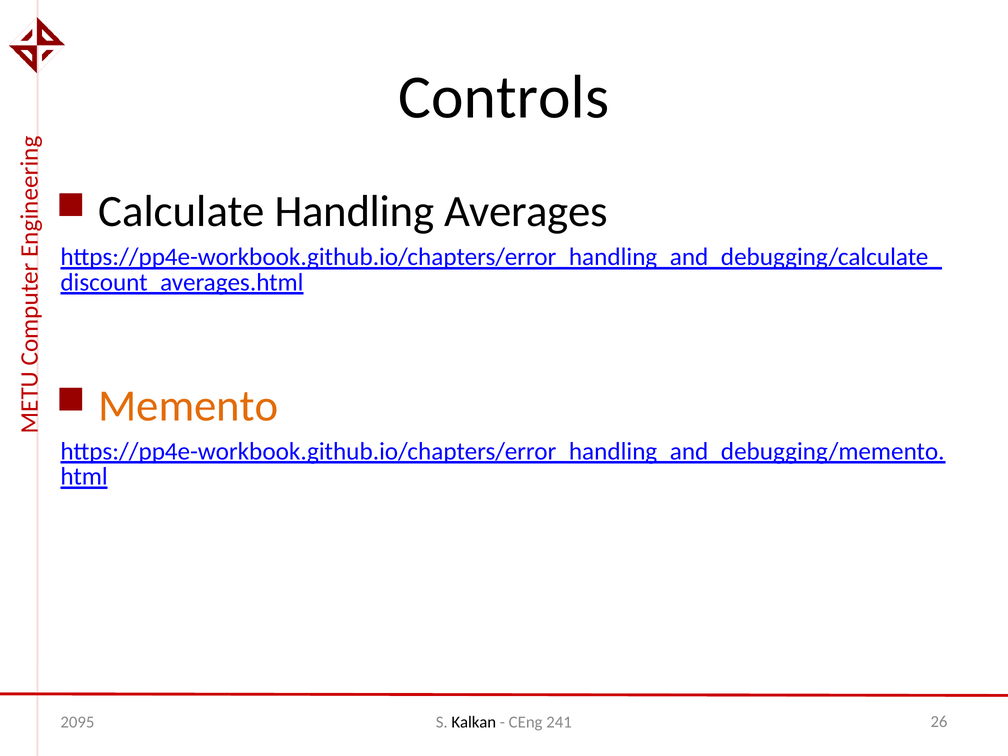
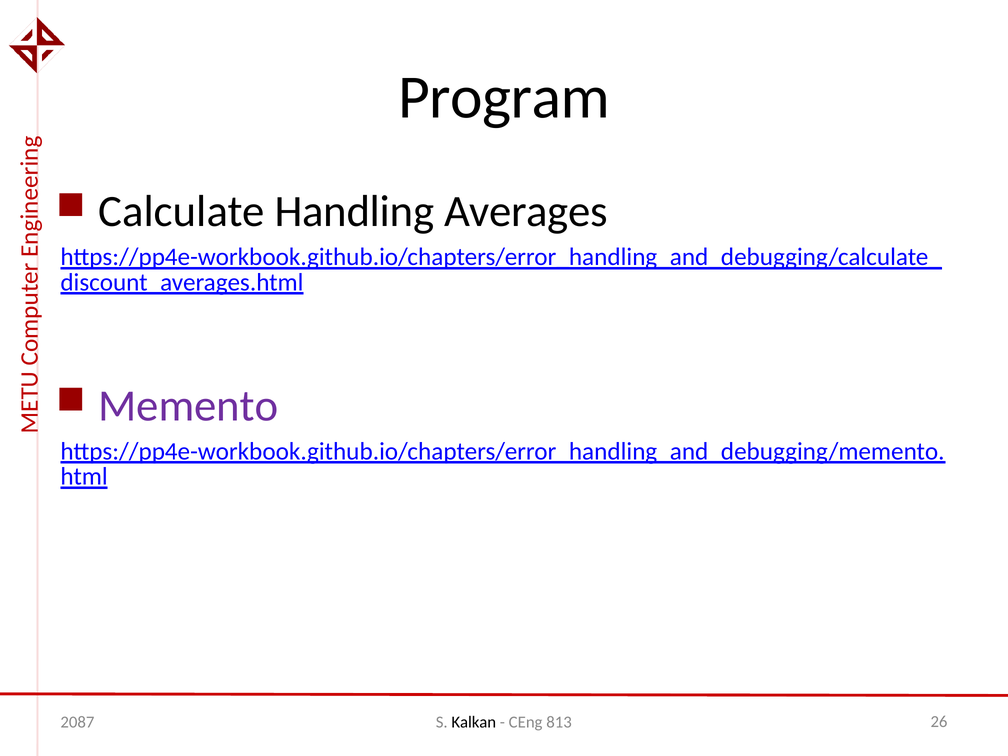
Controls: Controls -> Program
Memento colour: orange -> purple
2095: 2095 -> 2087
241: 241 -> 813
